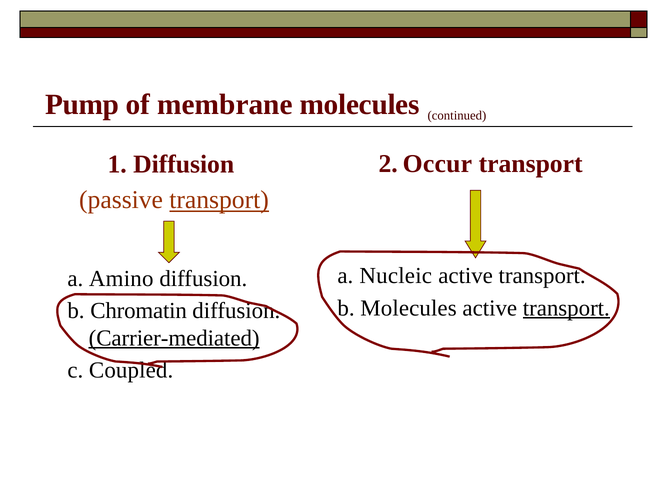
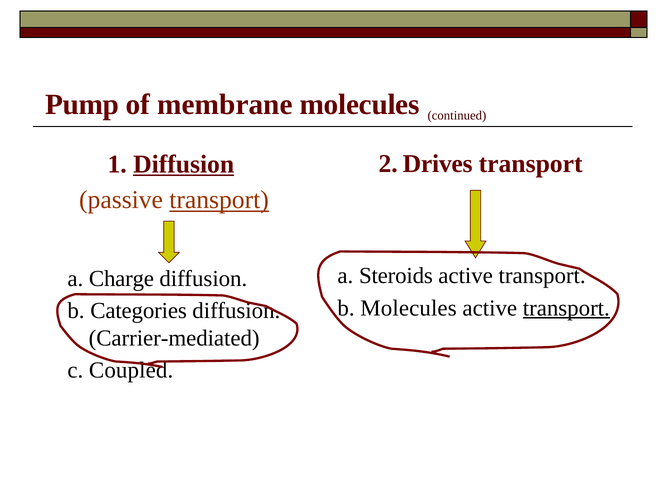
Occur: Occur -> Drives
Diffusion at (184, 164) underline: none -> present
Nucleic: Nucleic -> Steroids
Amino: Amino -> Charge
Chromatin: Chromatin -> Categories
Carrier-mediated underline: present -> none
